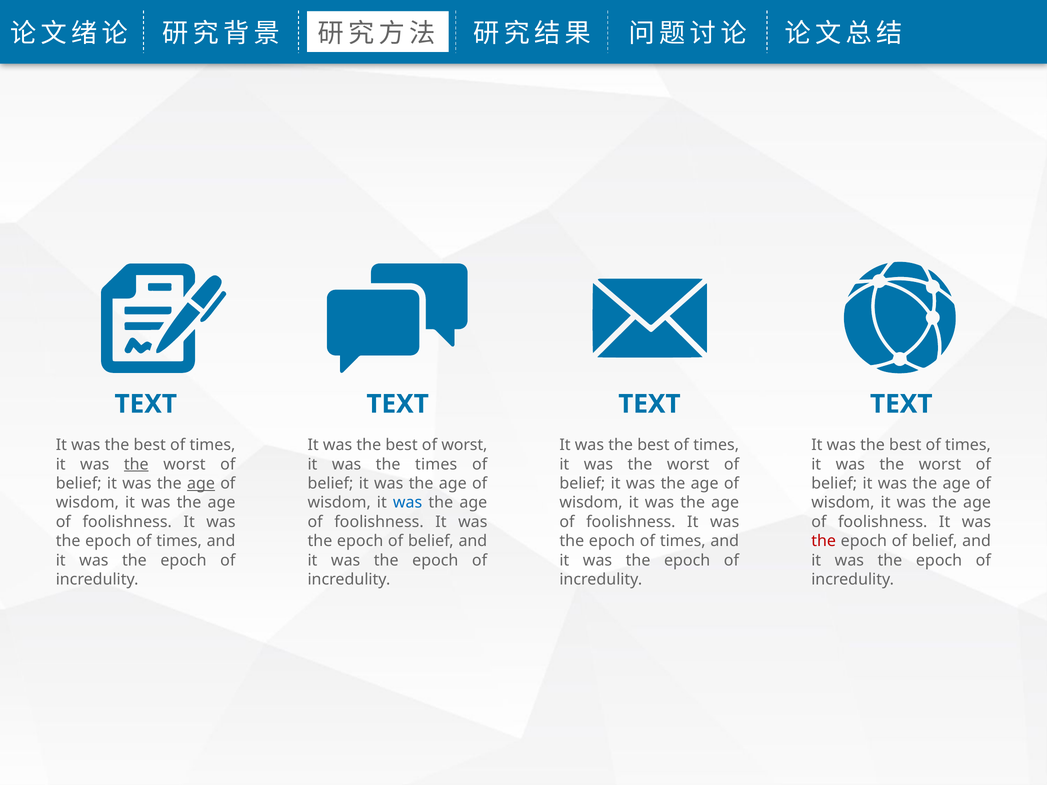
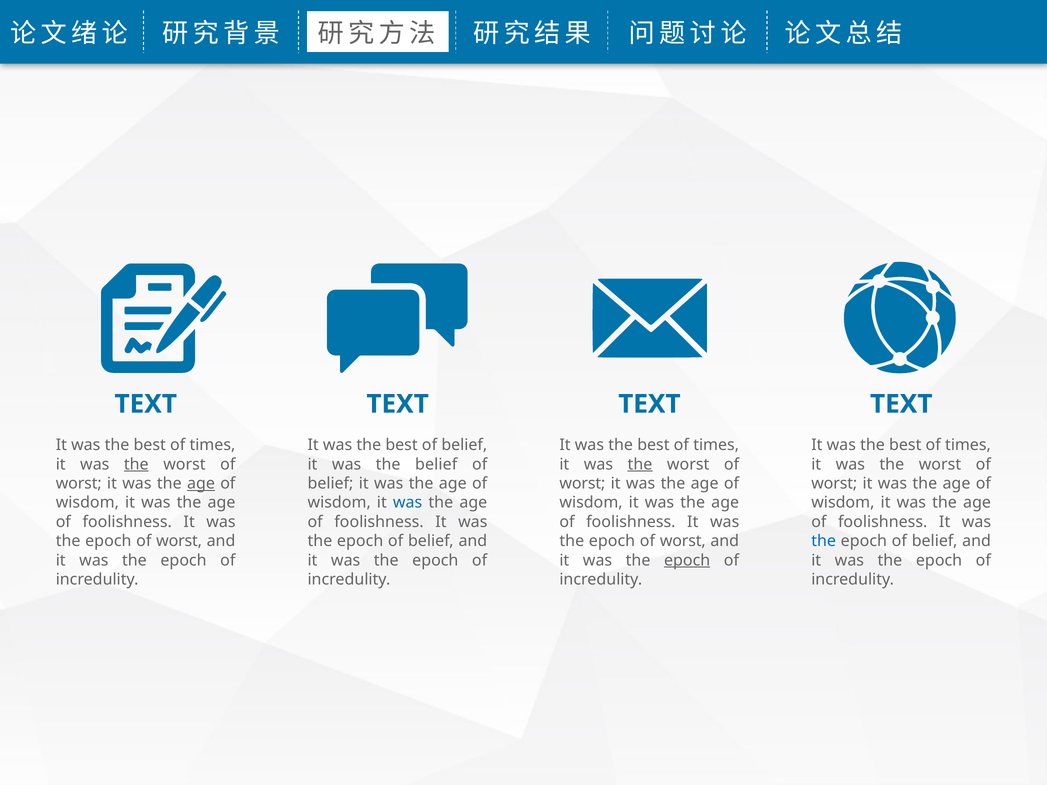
best of worst: worst -> belief
the times: times -> belief
the at (640, 464) underline: none -> present
belief at (79, 484): belief -> worst
belief at (582, 484): belief -> worst
belief at (834, 484): belief -> worst
times at (179, 541): times -> worst
times at (683, 541): times -> worst
the at (824, 541) colour: red -> blue
epoch at (687, 560) underline: none -> present
